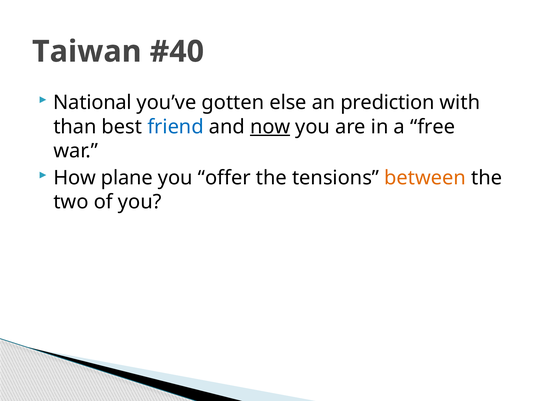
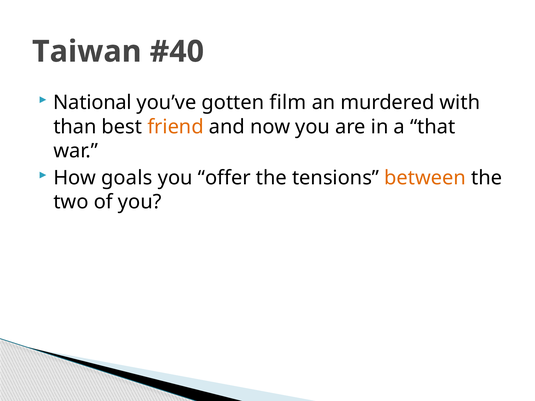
else: else -> film
prediction: prediction -> murdered
friend colour: blue -> orange
now underline: present -> none
free: free -> that
plane: plane -> goals
